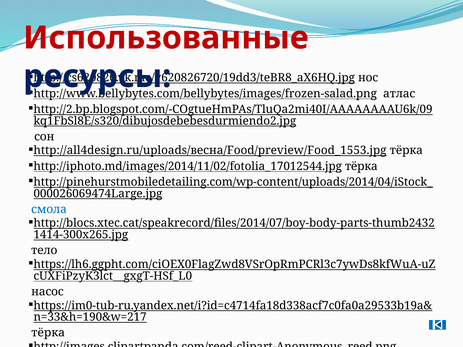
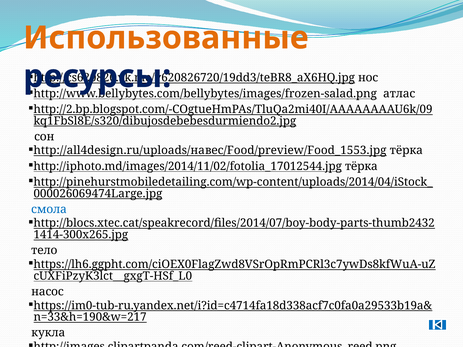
Использованные colour: red -> orange
http://all4design.ru/uploads/весна/Food/preview/Food_1553.jpg: http://all4design.ru/uploads/весна/Food/preview/Food_1553.jpg -> http://all4design.ru/uploads/навес/Food/preview/Food_1553.jpg
тёрка at (48, 333): тёрка -> кукла
